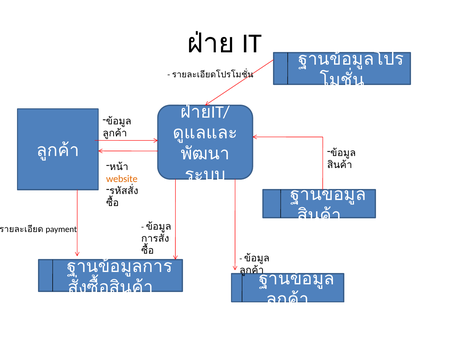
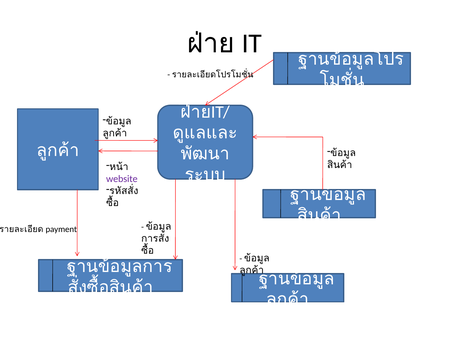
website colour: orange -> purple
